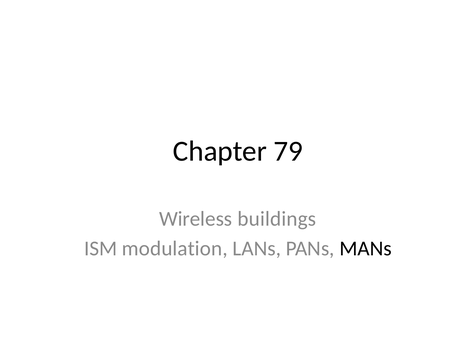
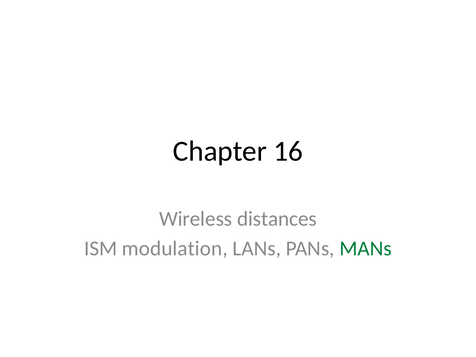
79: 79 -> 16
buildings: buildings -> distances
MANs colour: black -> green
